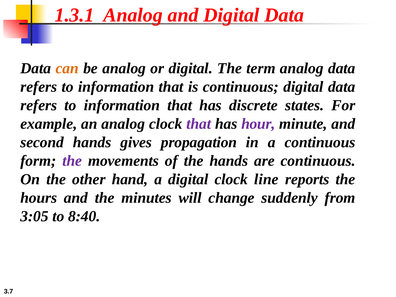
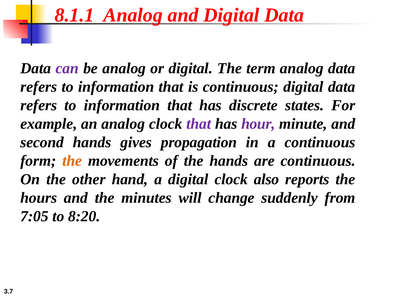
1.3.1: 1.3.1 -> 8.1.1
can colour: orange -> purple
the at (72, 161) colour: purple -> orange
line: line -> also
3:05: 3:05 -> 7:05
8:40: 8:40 -> 8:20
